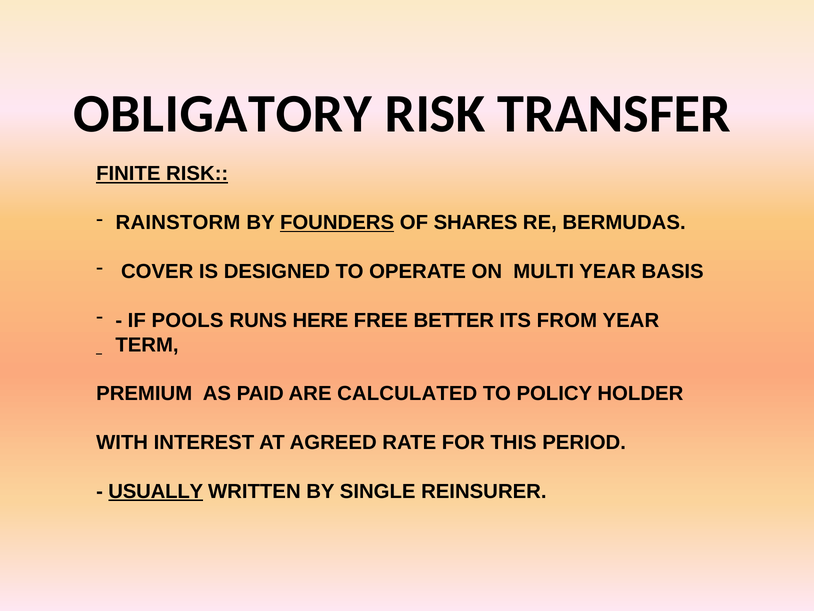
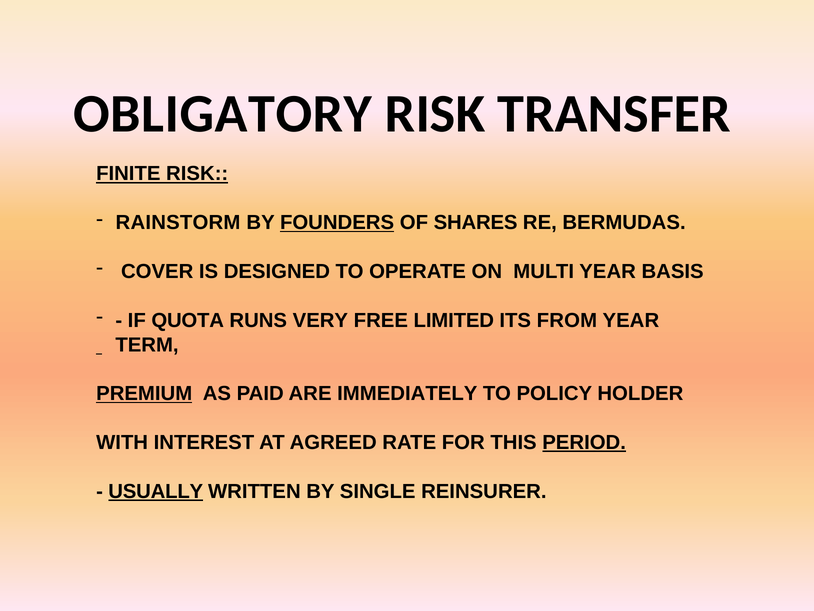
POOLS: POOLS -> QUOTA
HERE: HERE -> VERY
BETTER: BETTER -> LIMITED
PREMIUM underline: none -> present
CALCULATED: CALCULATED -> IMMEDIATELY
PERIOD underline: none -> present
